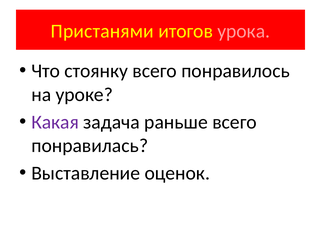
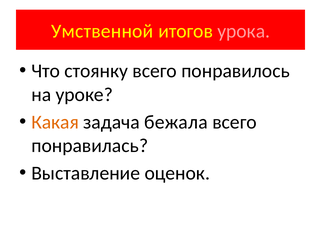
Пристанями: Пристанями -> Умственной
Какая colour: purple -> orange
раньше: раньше -> бежала
